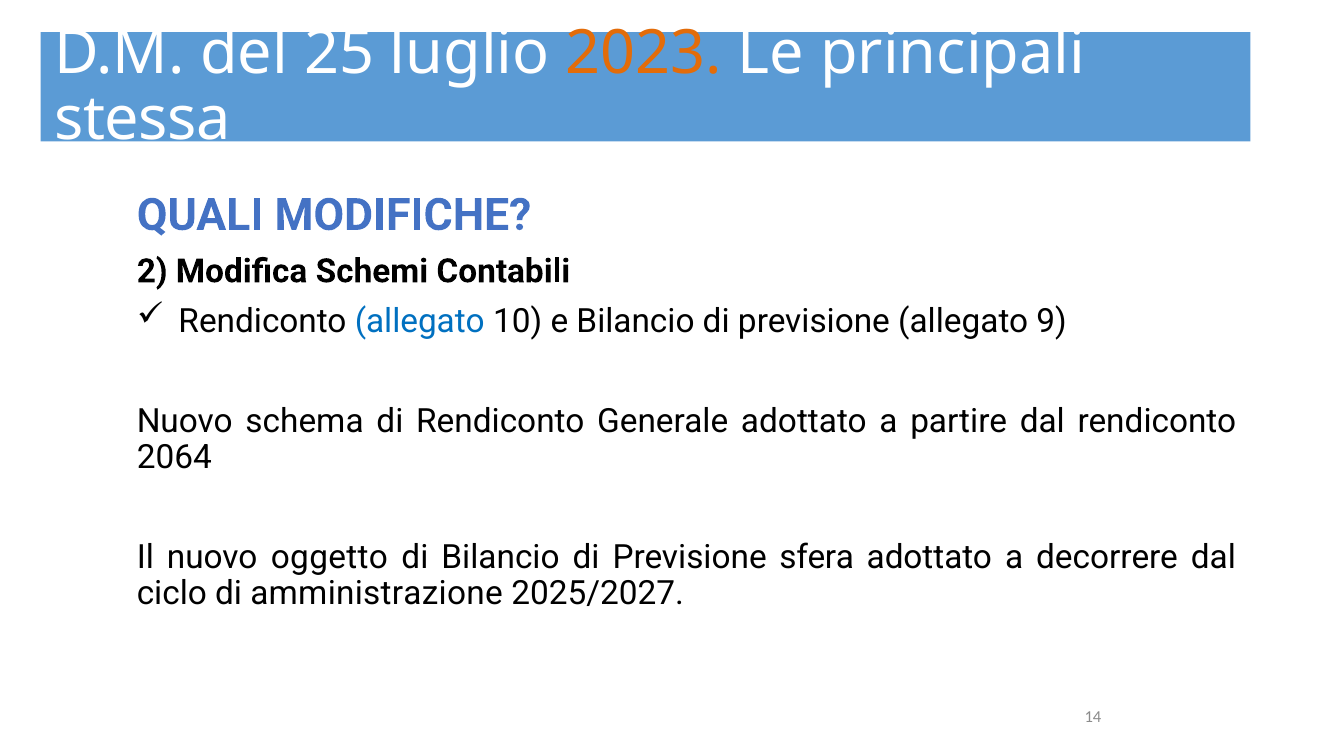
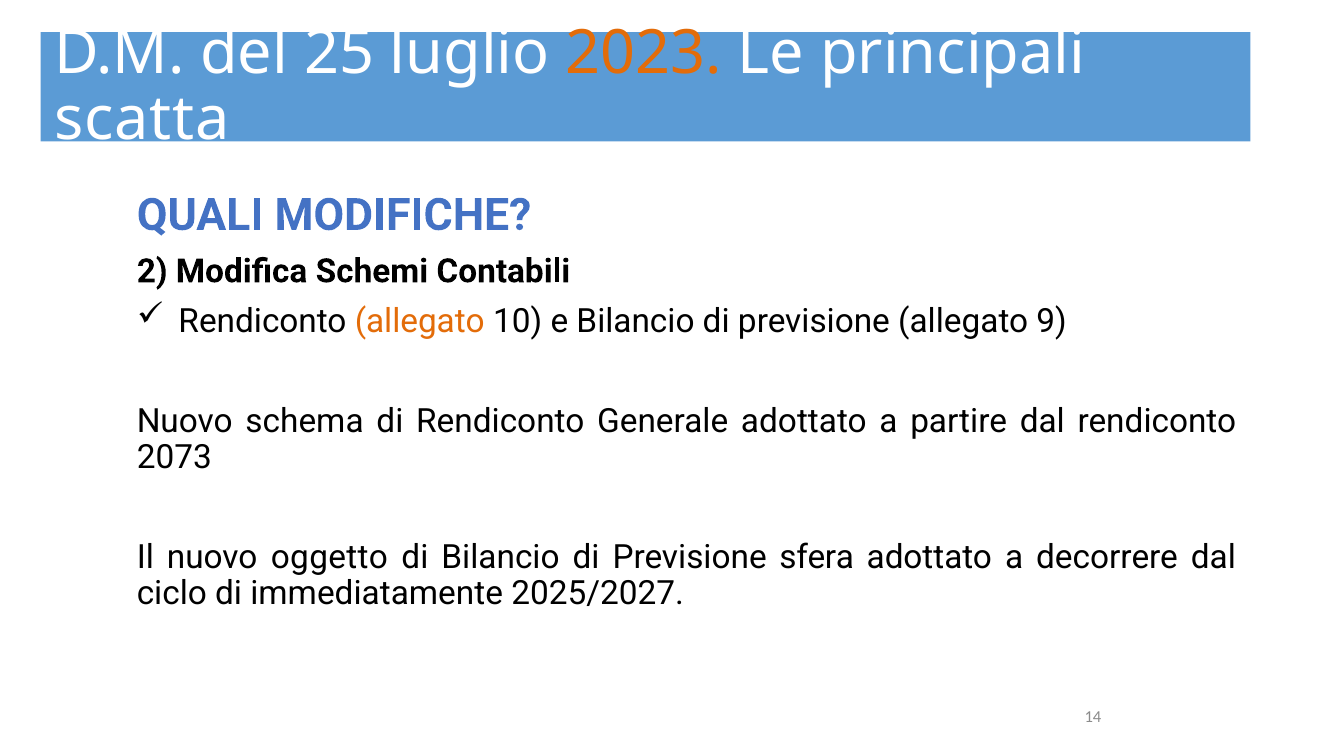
stessa: stessa -> scatta
allegato at (420, 321) colour: blue -> orange
2064: 2064 -> 2073
amministrazione: amministrazione -> immediatamente
